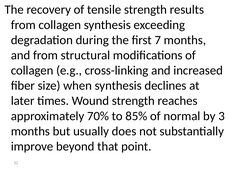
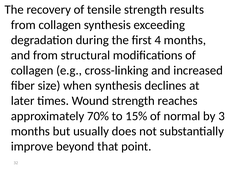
7: 7 -> 4
85%: 85% -> 15%
